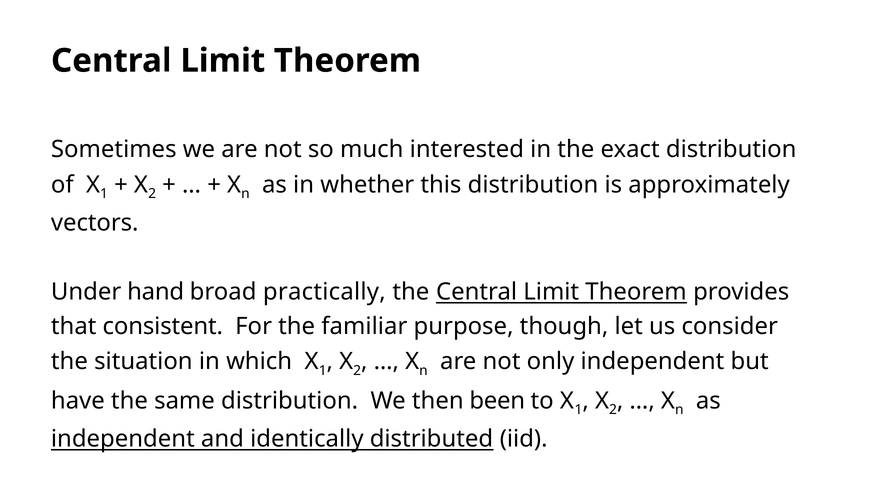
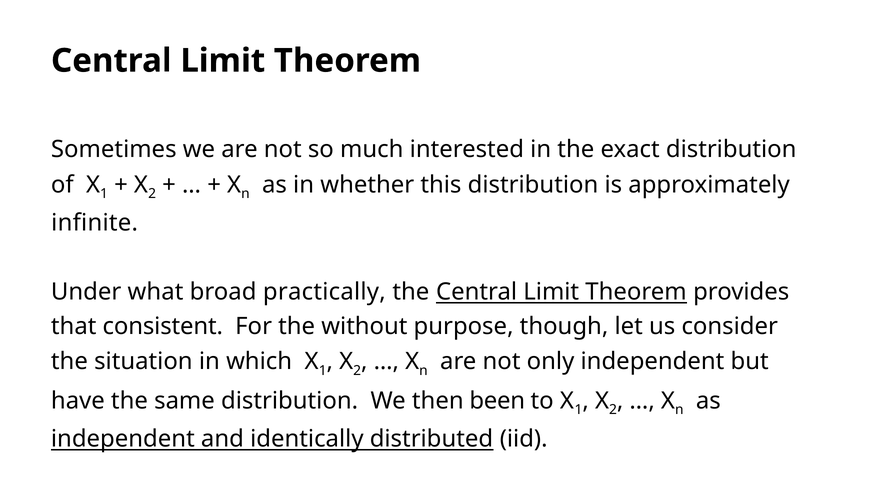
vectors: vectors -> infinite
hand: hand -> what
familiar: familiar -> without
